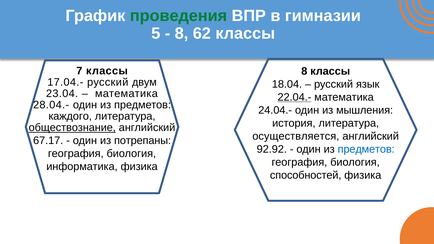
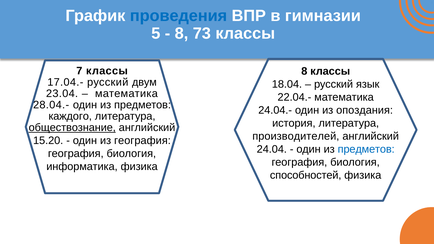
проведения colour: green -> blue
62: 62 -> 73
22.04.- underline: present -> none
мышления: мышления -> опоздания
осуществляется: осуществляется -> производителей
67.17: 67.17 -> 15.20
из потрепаны: потрепаны -> география
92.92: 92.92 -> 24.04
